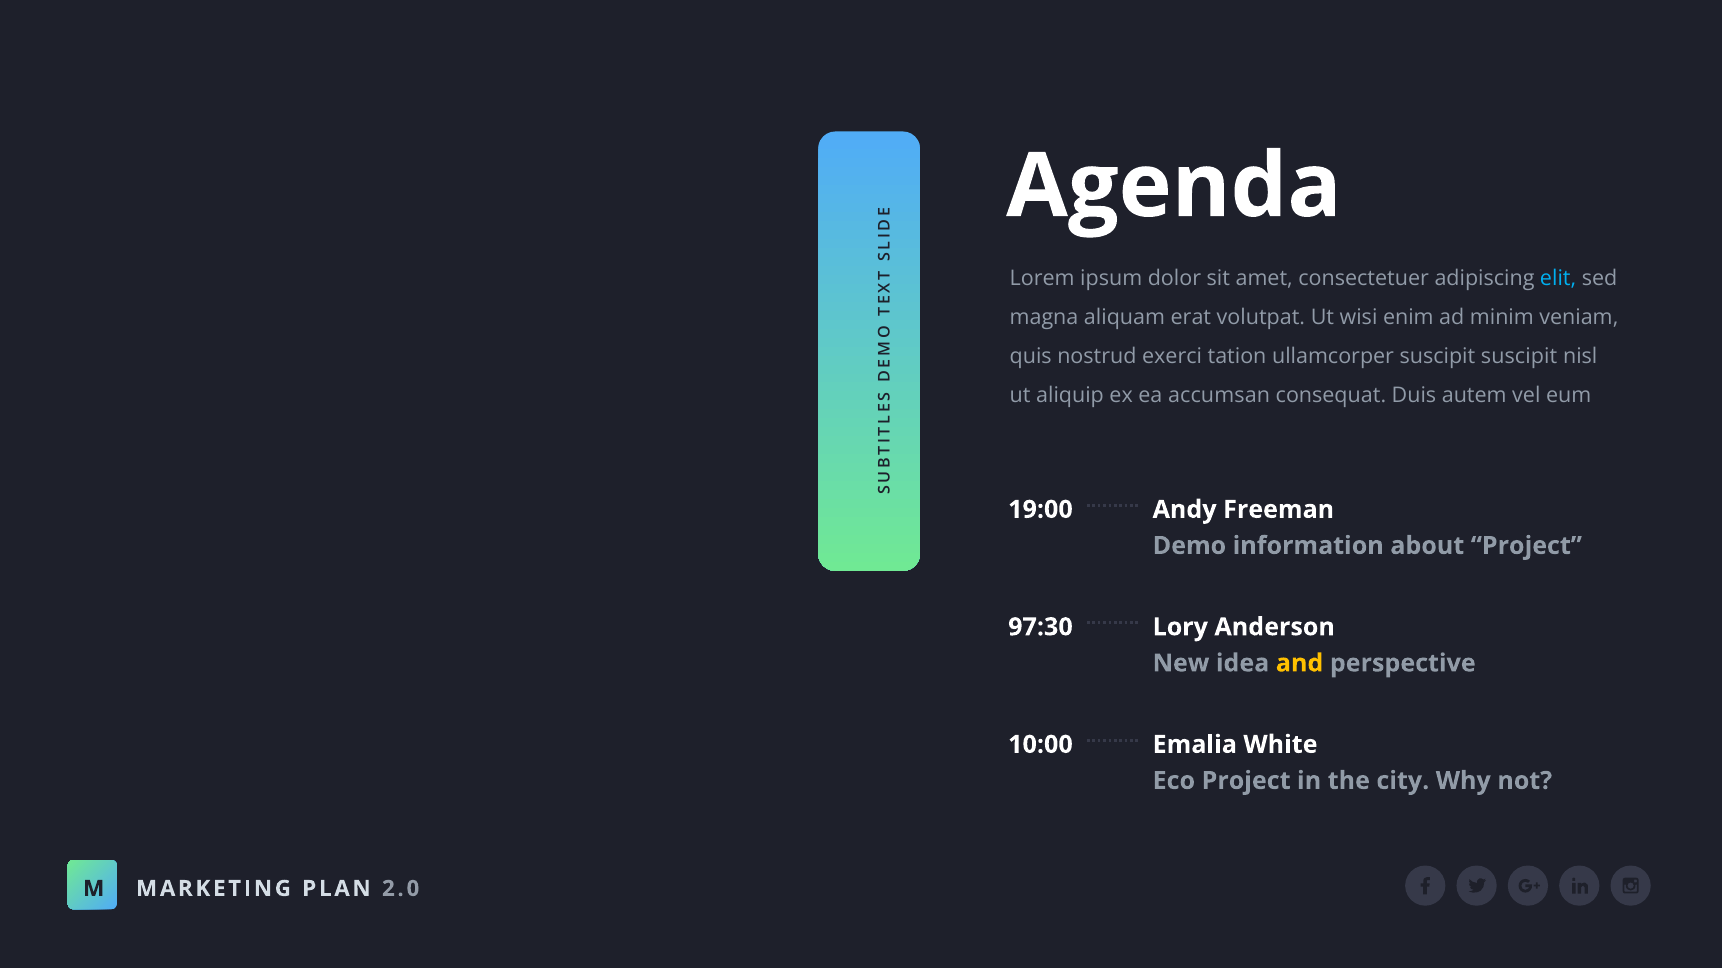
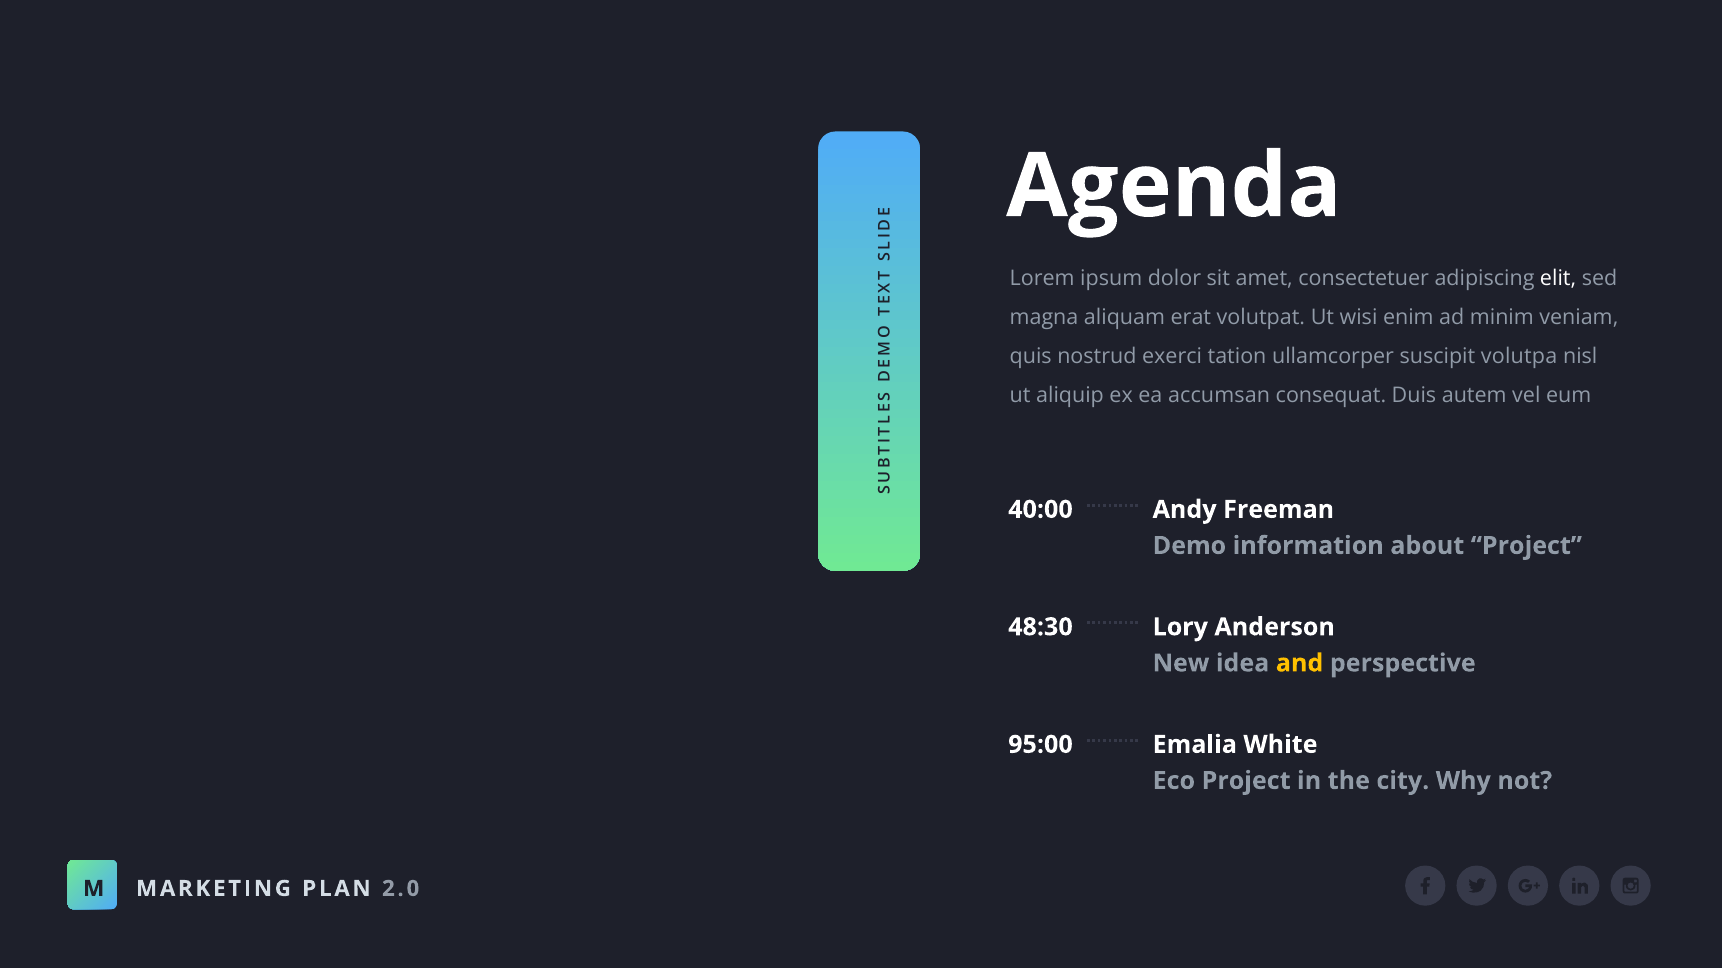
elit colour: light blue -> white
suscipit suscipit: suscipit -> volutpa
19:00: 19:00 -> 40:00
97:30: 97:30 -> 48:30
10:00: 10:00 -> 95:00
